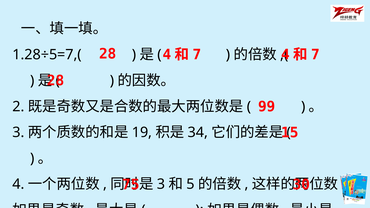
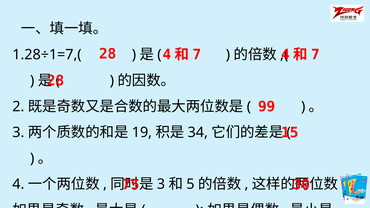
1.28÷5=7,(: 1.28÷5=7,( -> 1.28÷1=7,(
